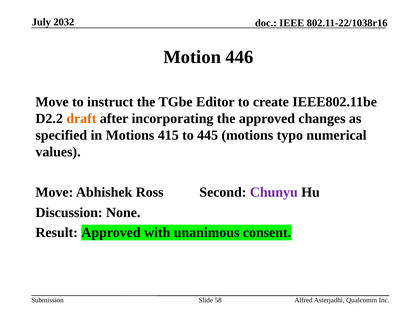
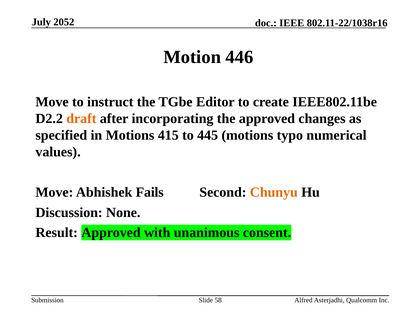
2032: 2032 -> 2052
Ross: Ross -> Fails
Chunyu colour: purple -> orange
